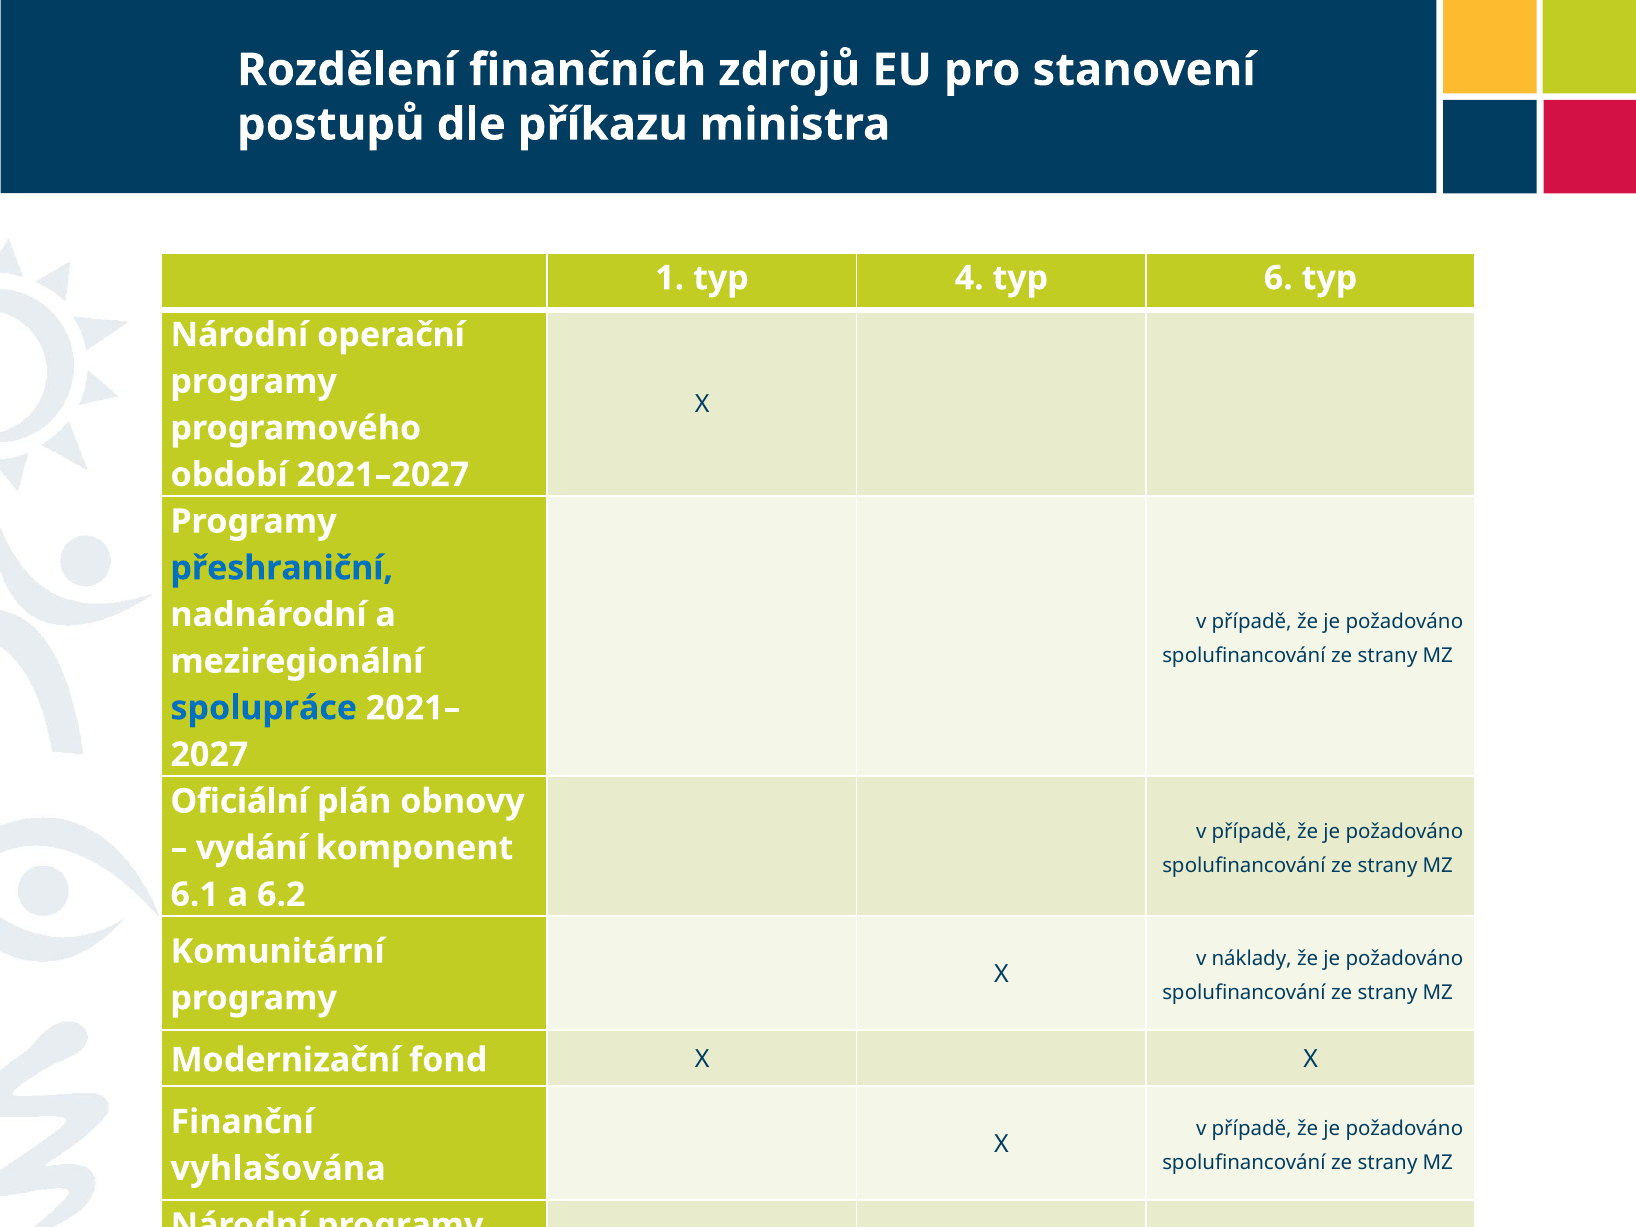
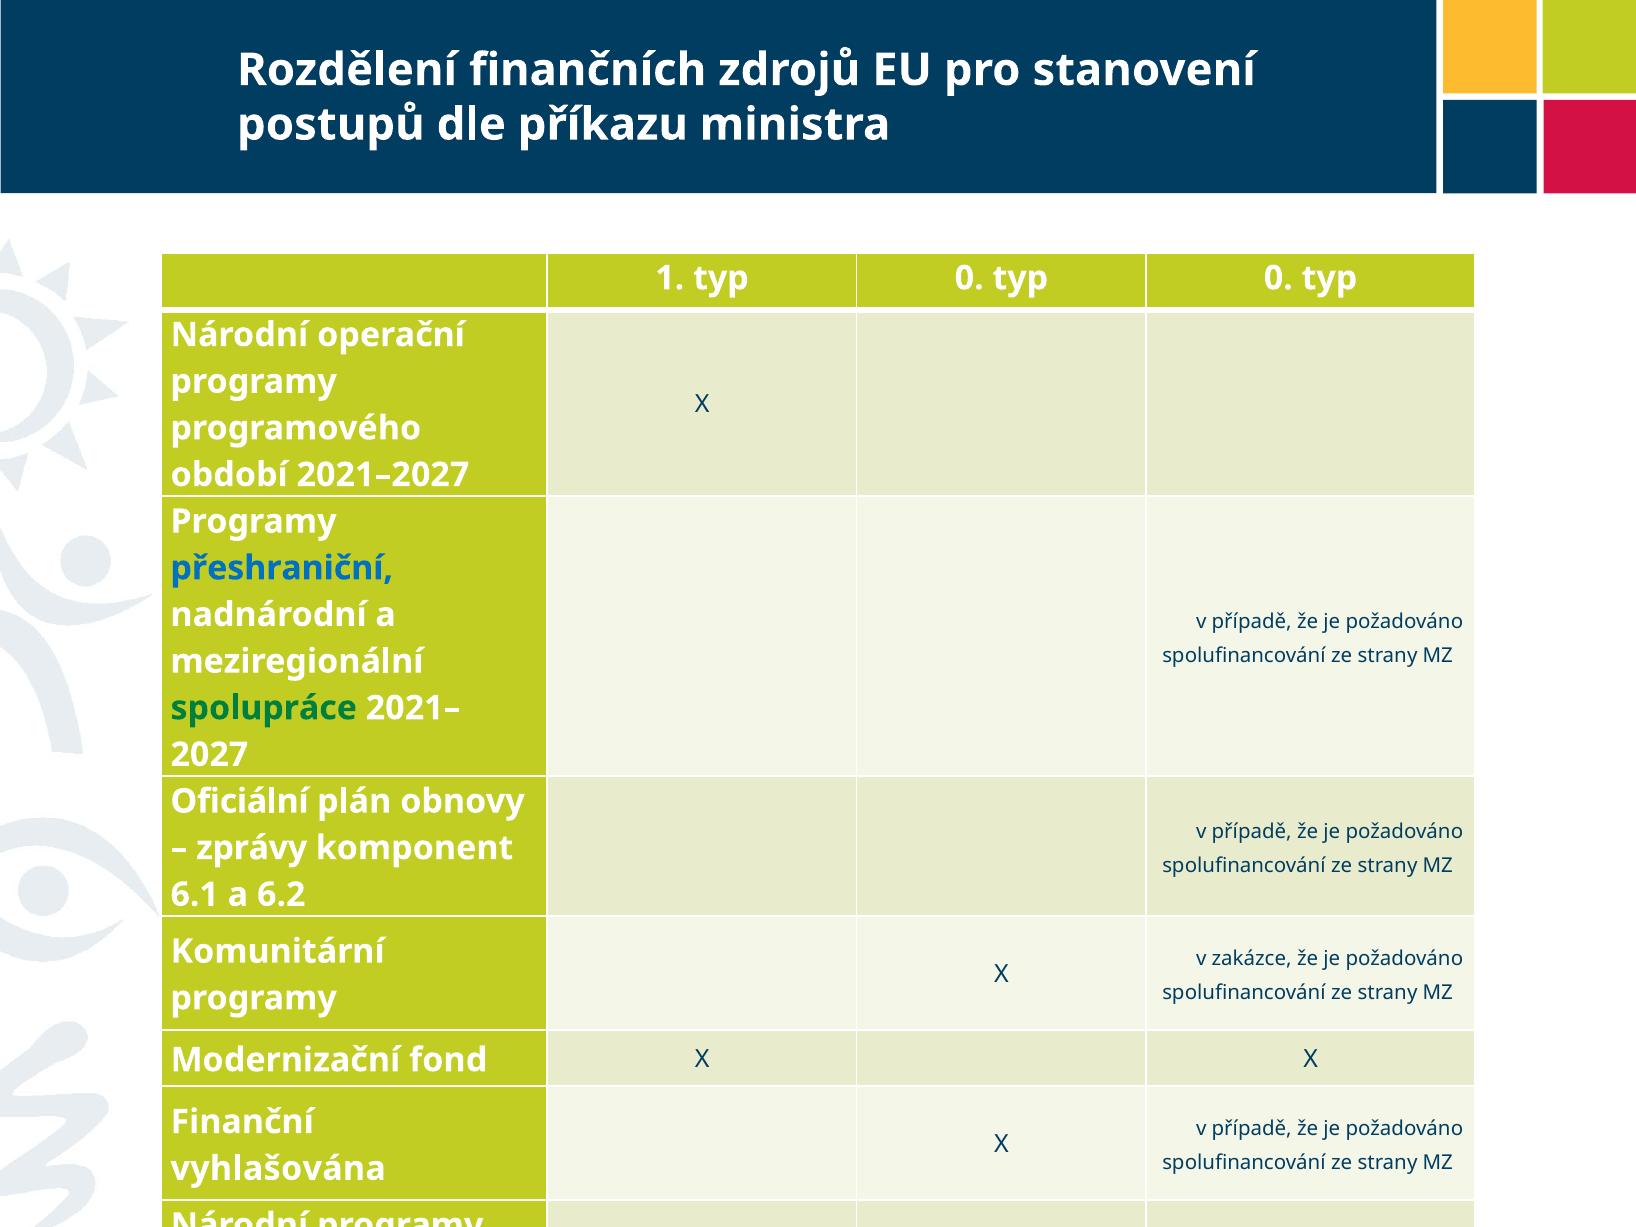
1 typ 4: 4 -> 0
6 at (1278, 278): 6 -> 0
spolupráce colour: blue -> green
vydání: vydání -> zprávy
náklady: náklady -> zakázce
